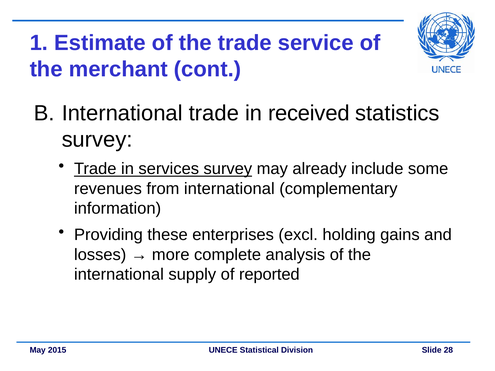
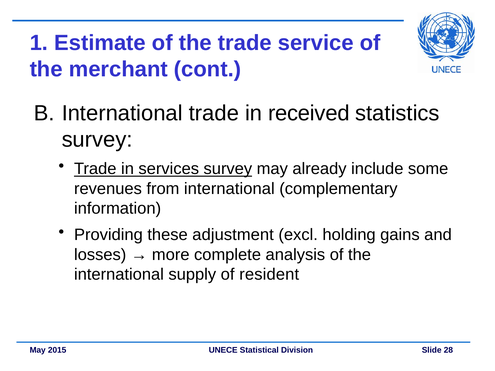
enterprises: enterprises -> adjustment
reported: reported -> resident
